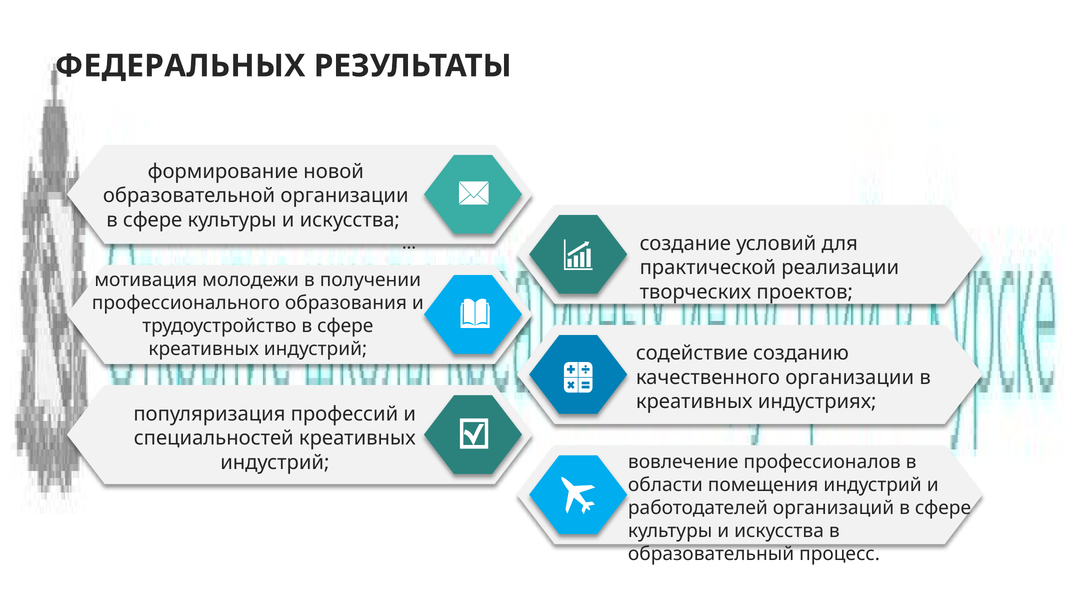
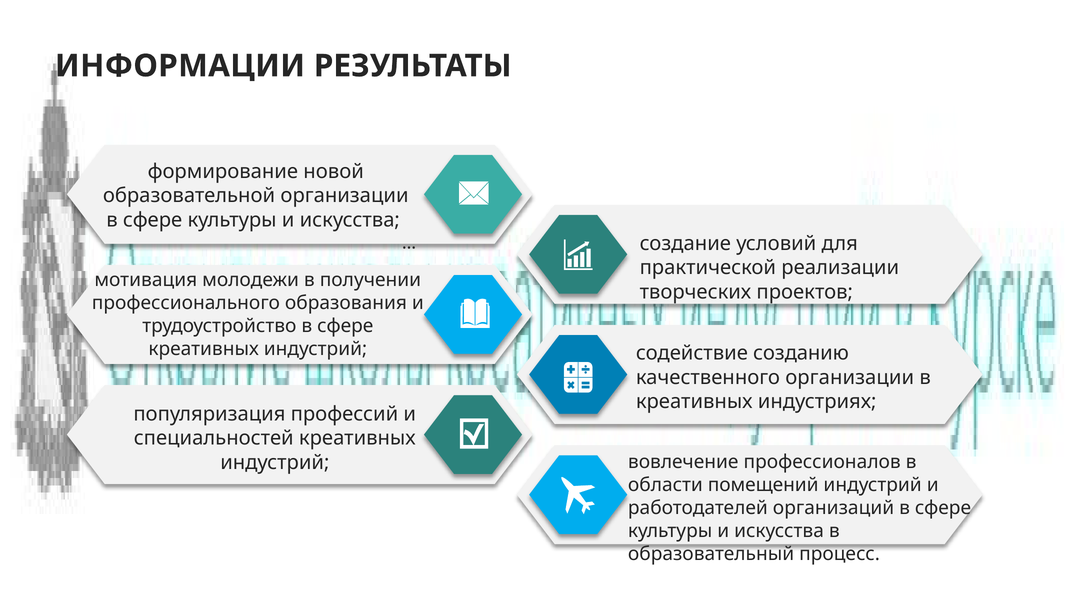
ФЕДЕРАЛЬНЫХ: ФЕДЕРАЛЬНЫХ -> ИНФОРМАЦИИ
помещения: помещения -> помещений
